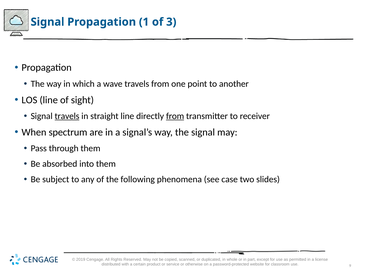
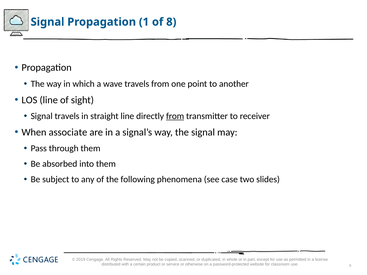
3: 3 -> 8
travels at (67, 116) underline: present -> none
spectrum: spectrum -> associate
